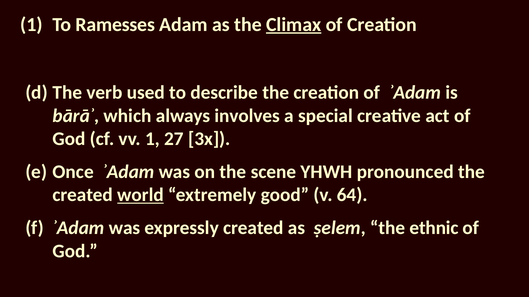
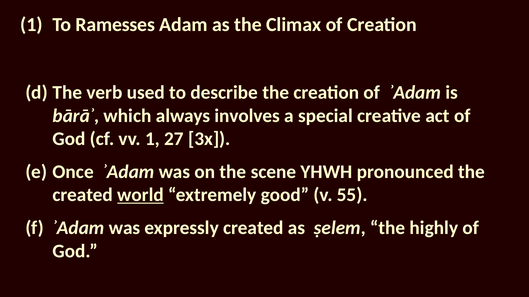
Climax underline: present -> none
64: 64 -> 55
ethnic: ethnic -> highly
